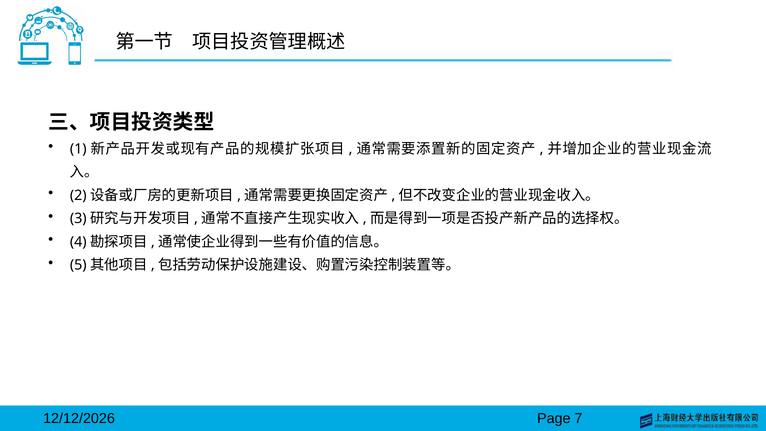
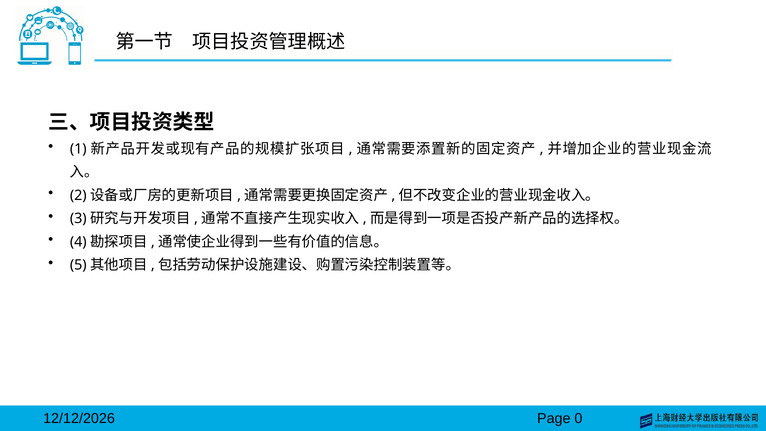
7: 7 -> 0
